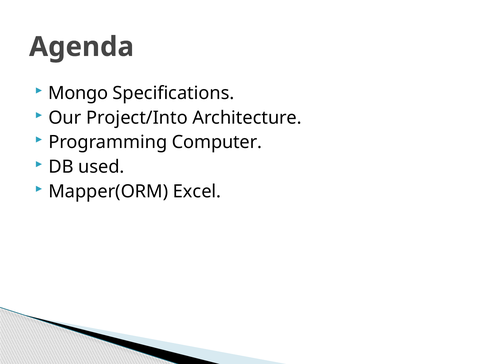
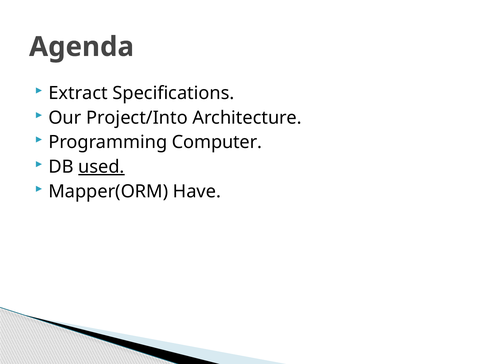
Mongo: Mongo -> Extract
used underline: none -> present
Excel: Excel -> Have
